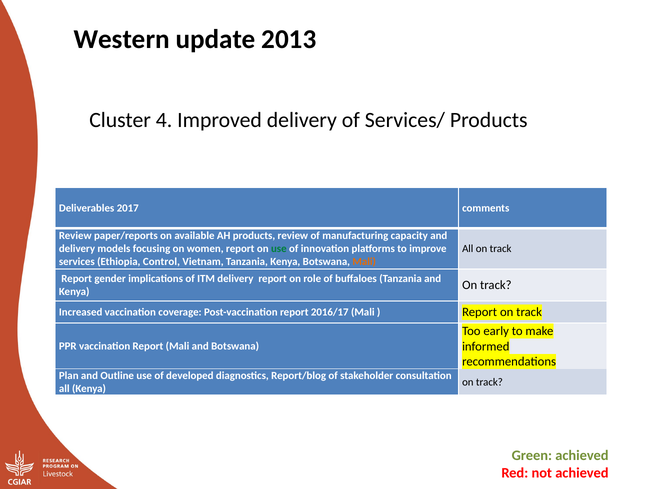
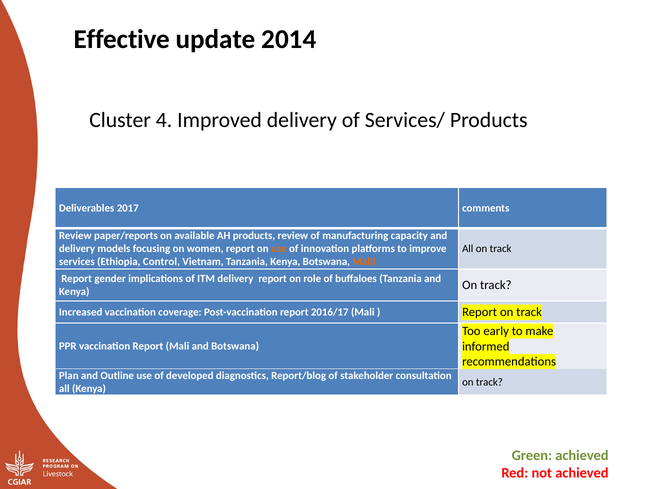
Western: Western -> Effective
2013: 2013 -> 2014
use at (279, 249) colour: green -> orange
